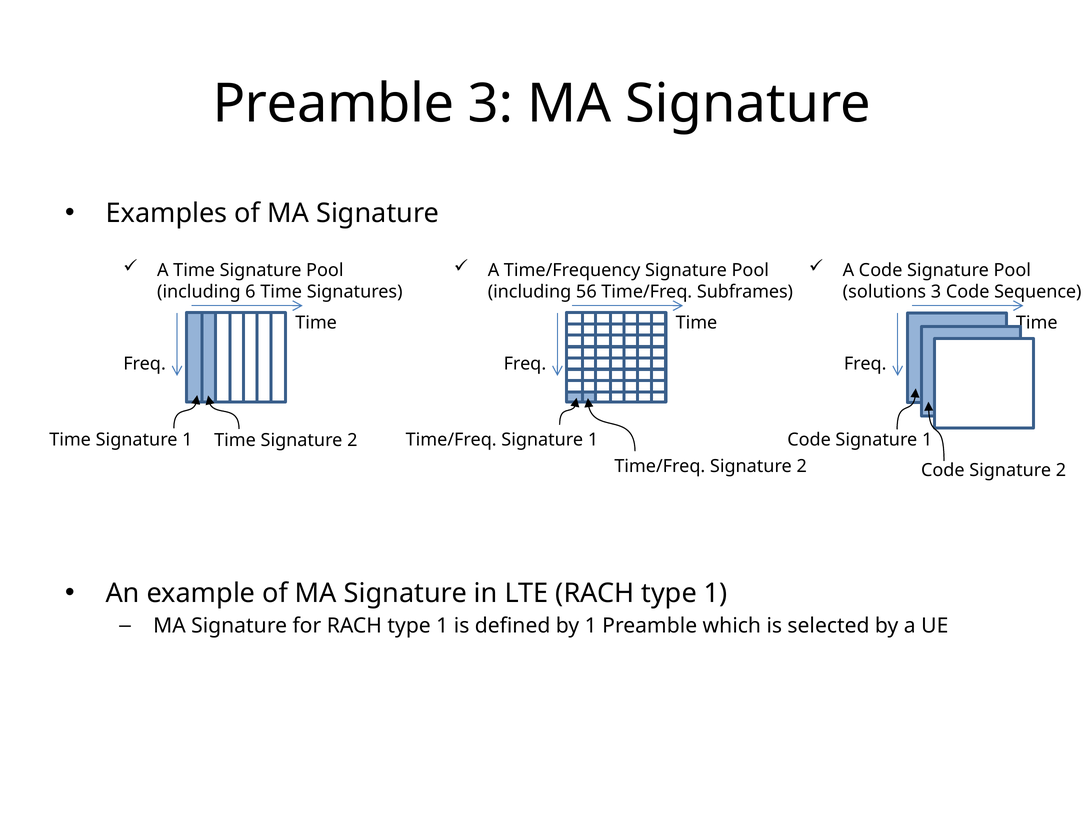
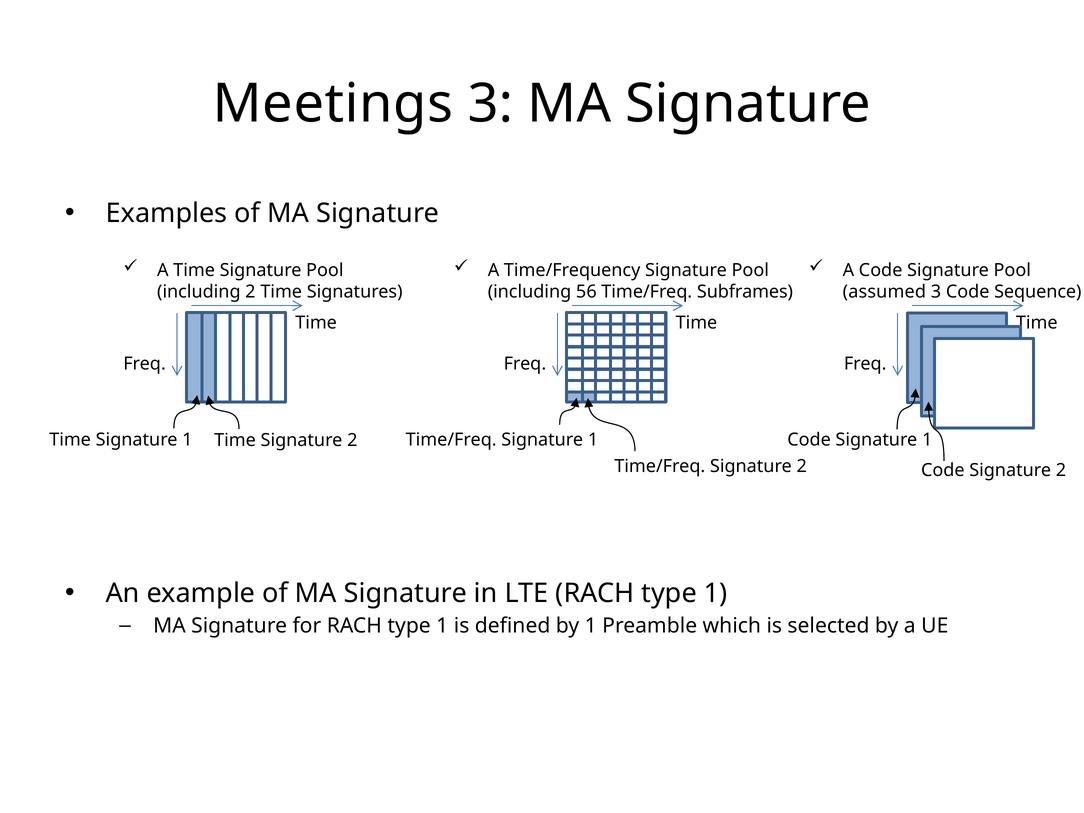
Preamble at (333, 104): Preamble -> Meetings
including 6: 6 -> 2
solutions: solutions -> assumed
